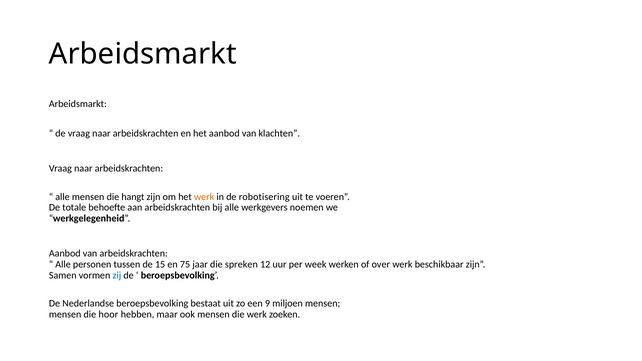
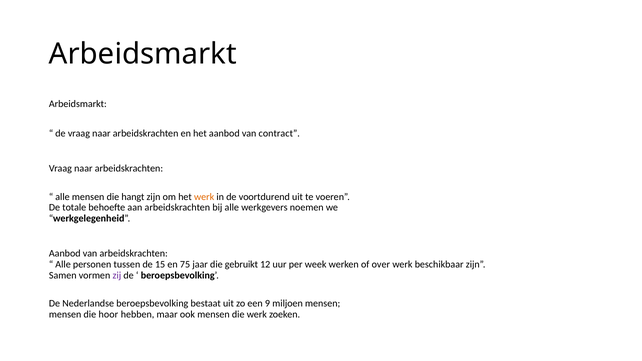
klachten: klachten -> contract
robotisering: robotisering -> voortdurend
spreken: spreken -> gebruikt
zij colour: blue -> purple
